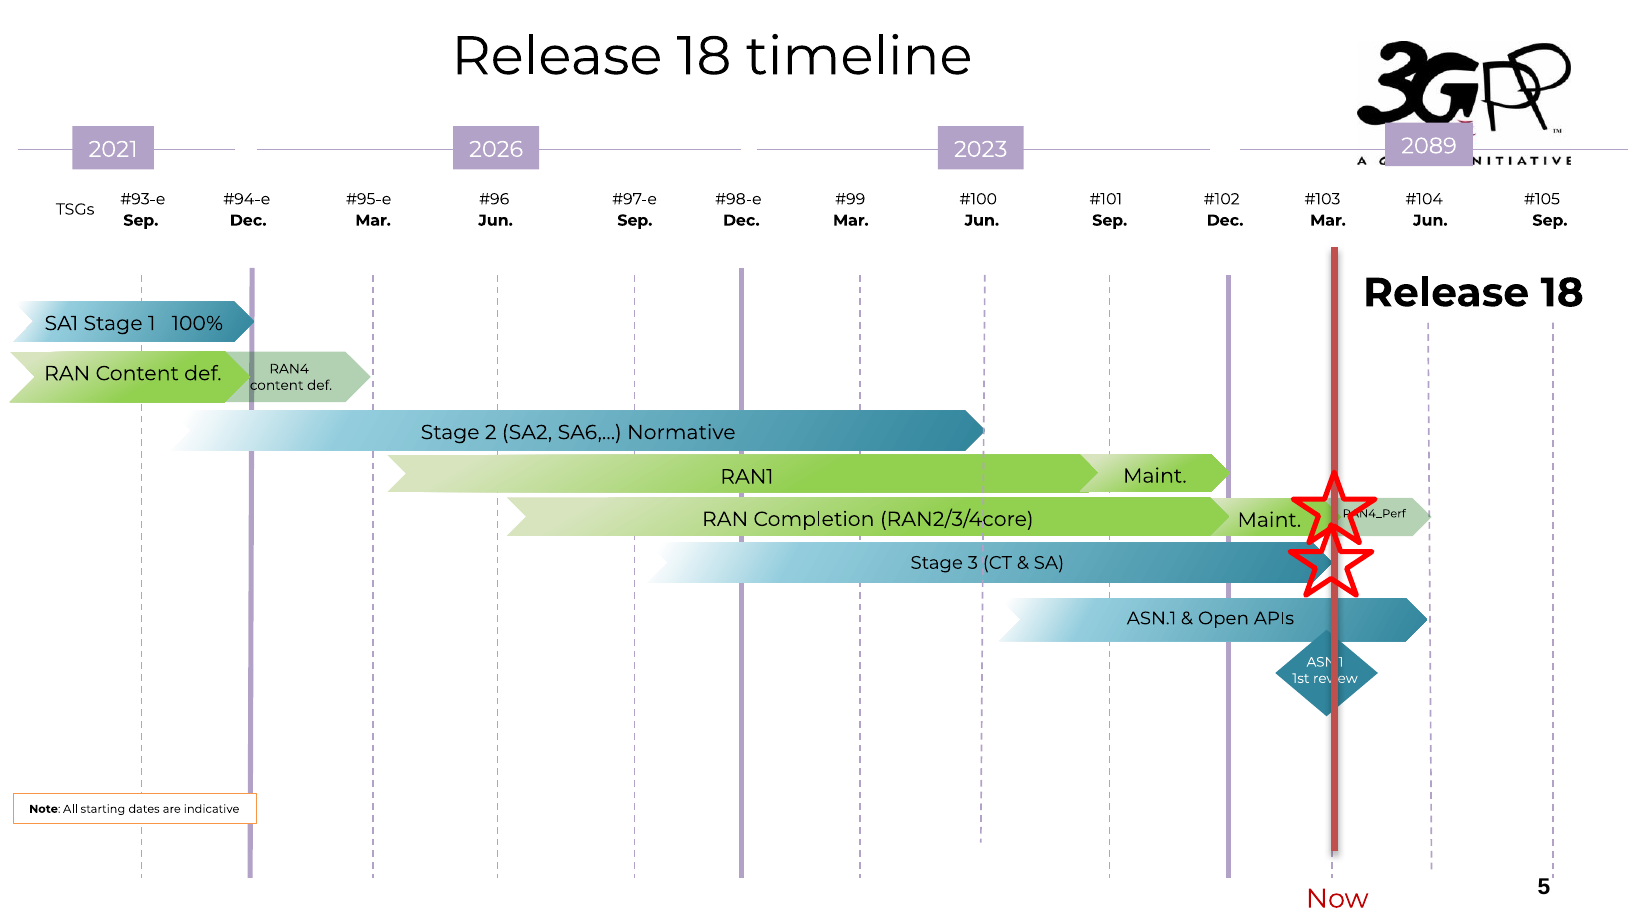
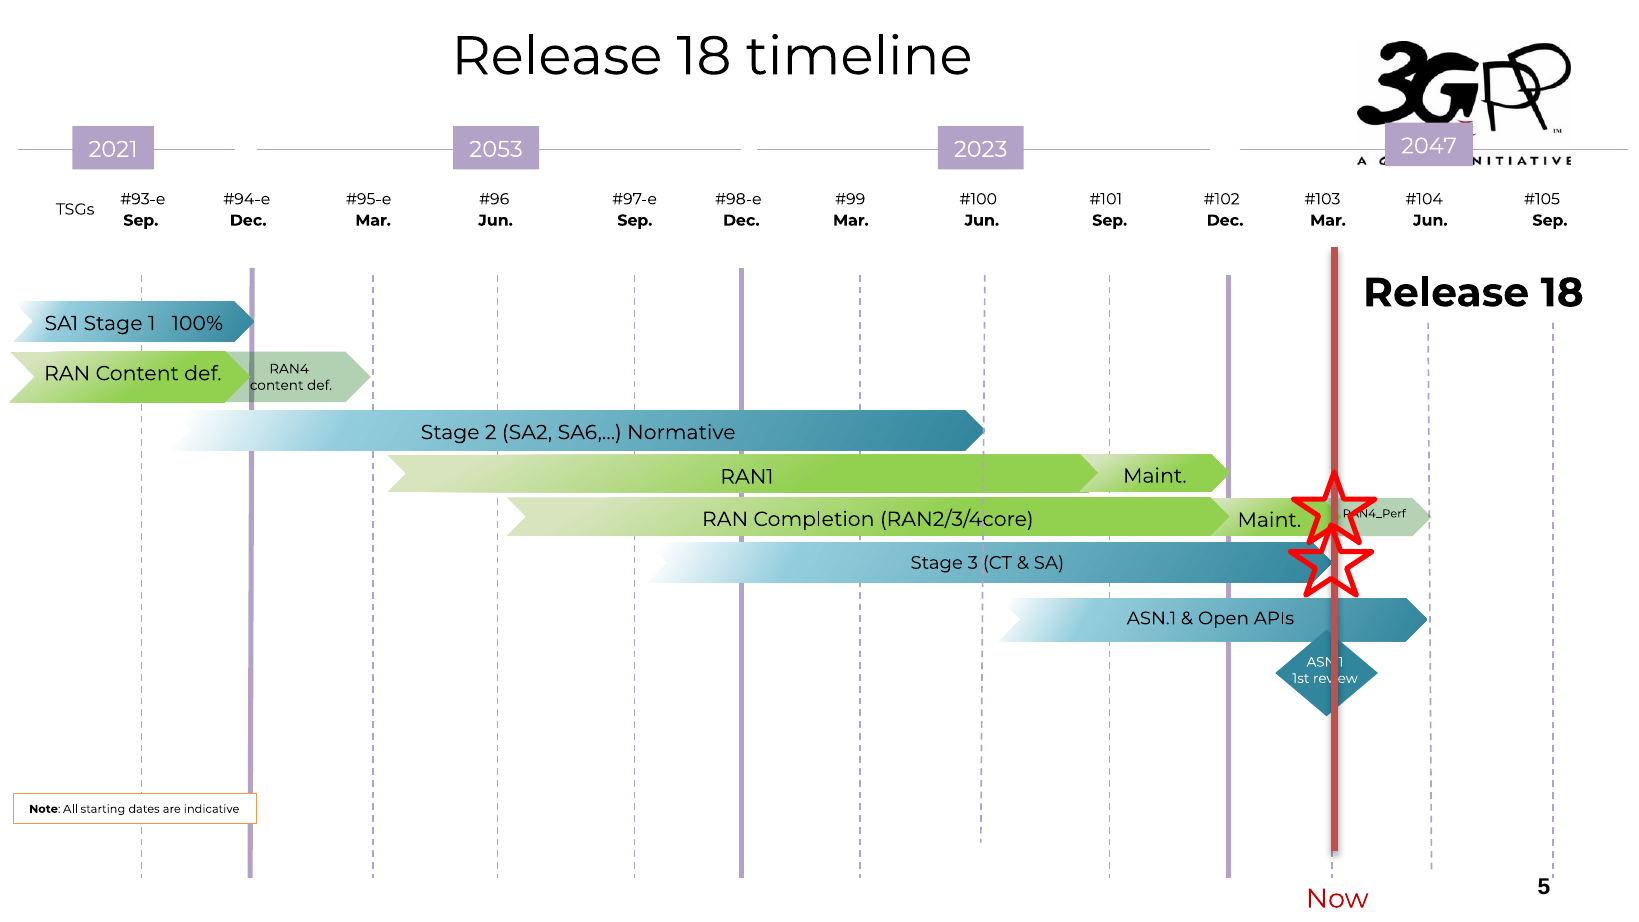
2089: 2089 -> 2047
2026: 2026 -> 2053
